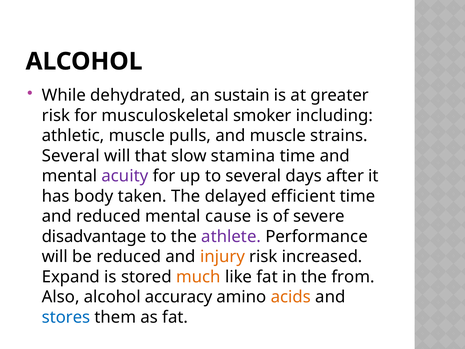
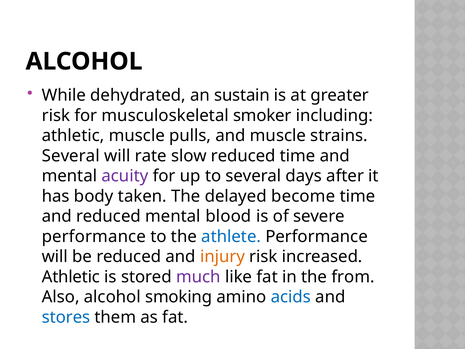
that: that -> rate
slow stamina: stamina -> reduced
efficient: efficient -> become
cause: cause -> blood
disadvantage at (94, 236): disadvantage -> performance
athlete colour: purple -> blue
Expand at (71, 277): Expand -> Athletic
much colour: orange -> purple
accuracy: accuracy -> smoking
acids colour: orange -> blue
